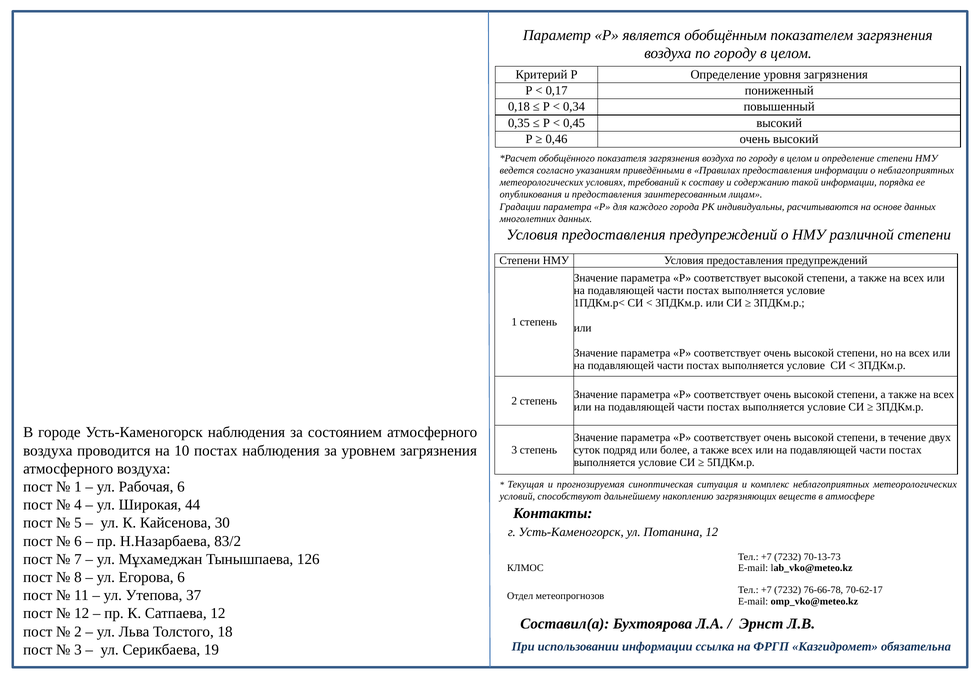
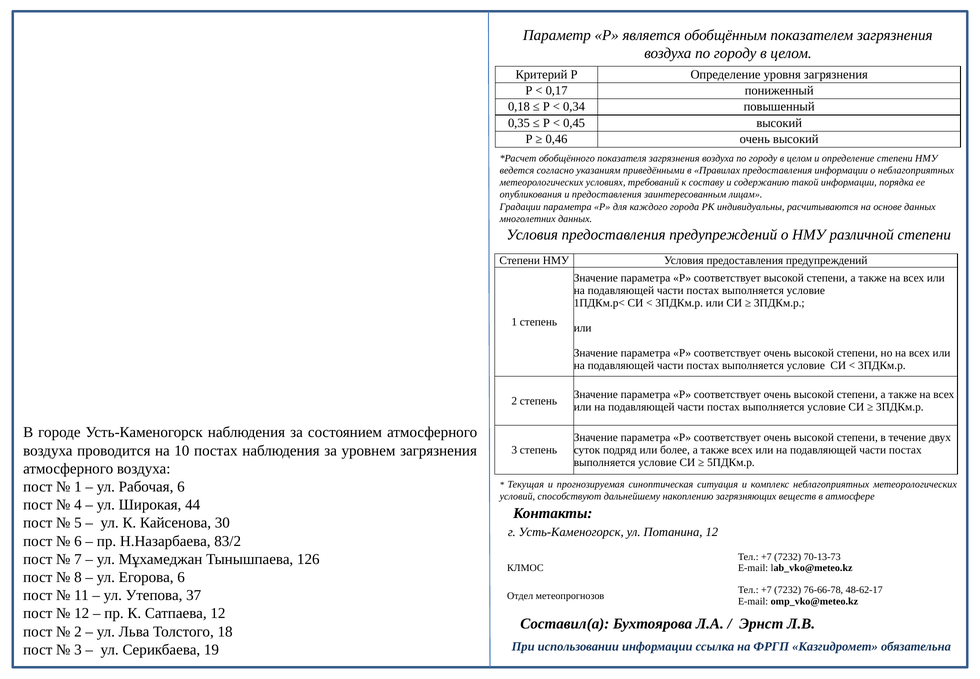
70-62-17: 70-62-17 -> 48-62-17
